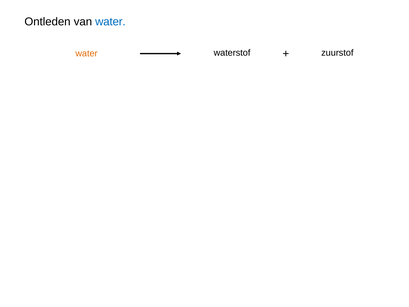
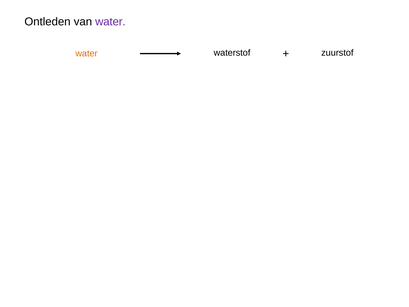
water at (110, 22) colour: blue -> purple
